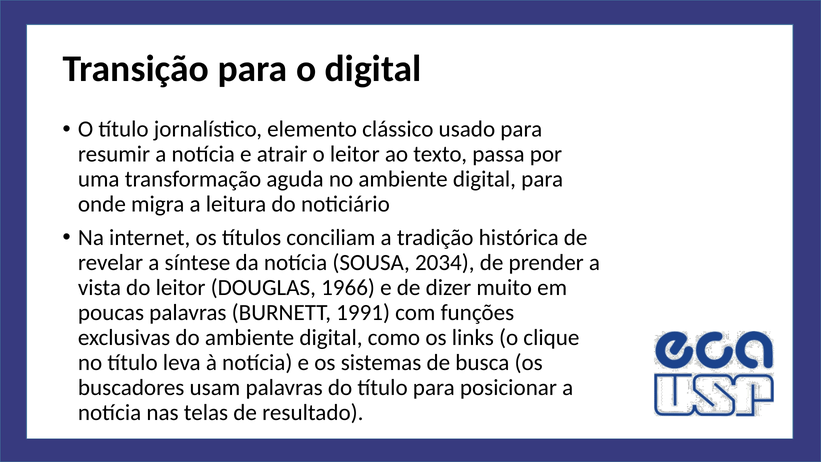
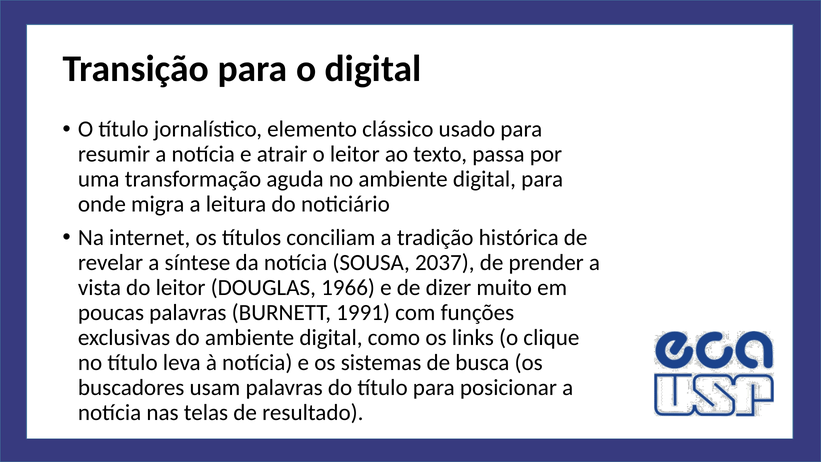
2034: 2034 -> 2037
